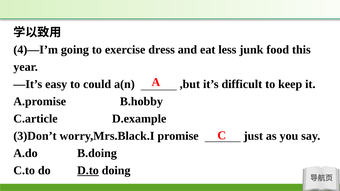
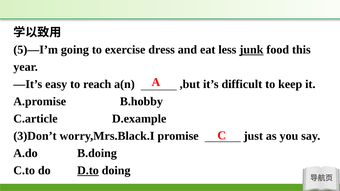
4)—I’m: 4)—I’m -> 5)—I’m
junk underline: none -> present
could: could -> reach
